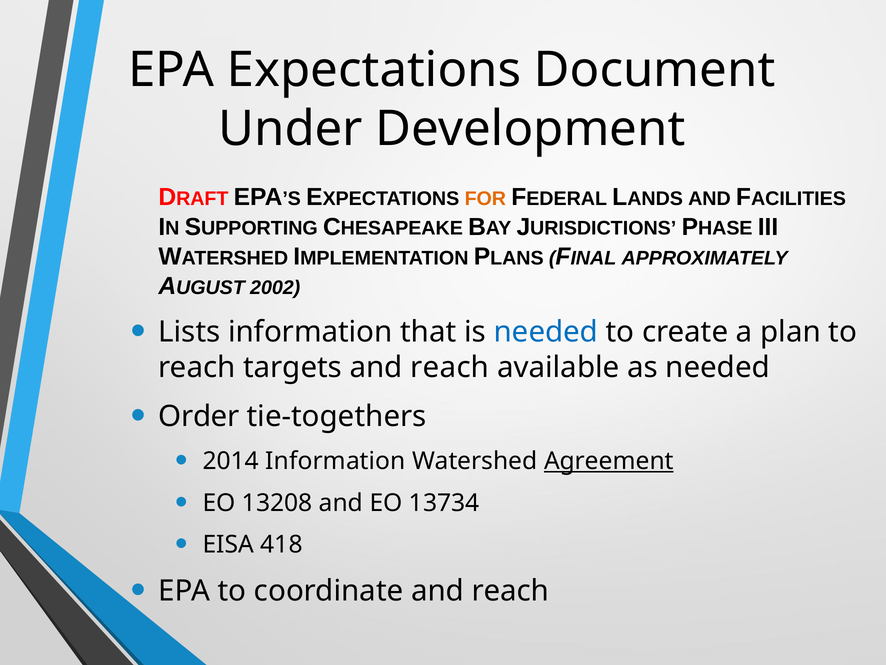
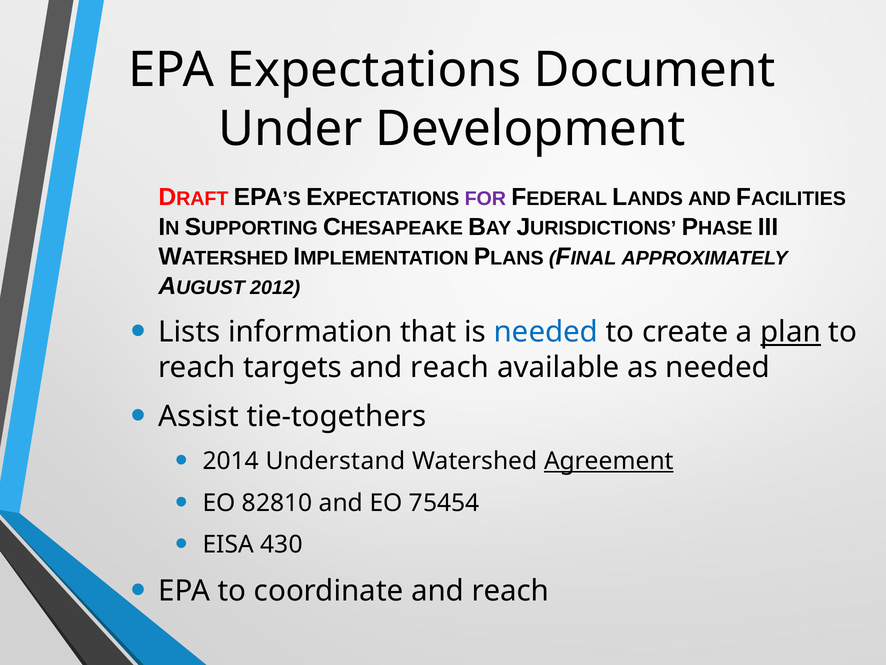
FOR colour: orange -> purple
2002: 2002 -> 2012
plan underline: none -> present
Order: Order -> Assist
2014 Information: Information -> Understand
13208: 13208 -> 82810
13734: 13734 -> 75454
418: 418 -> 430
